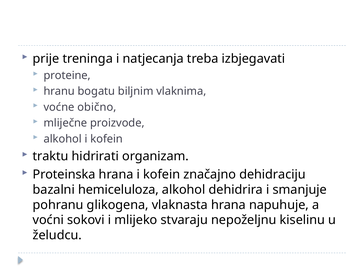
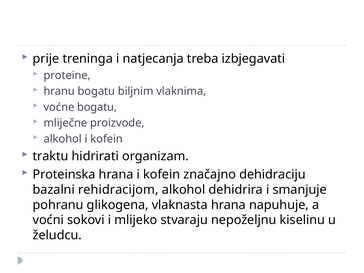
voćne obično: obično -> bogatu
hemiceluloza: hemiceluloza -> rehidracijom
